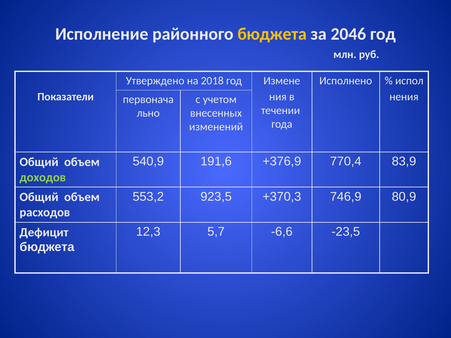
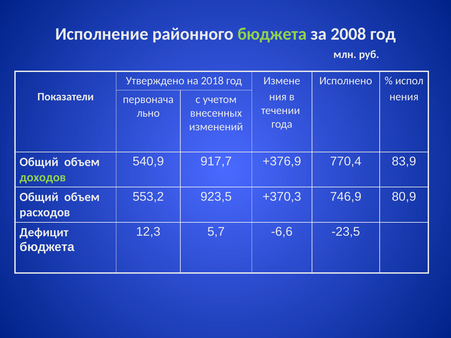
бюджета at (272, 34) colour: yellow -> light green
2046: 2046 -> 2008
191,6: 191,6 -> 917,7
